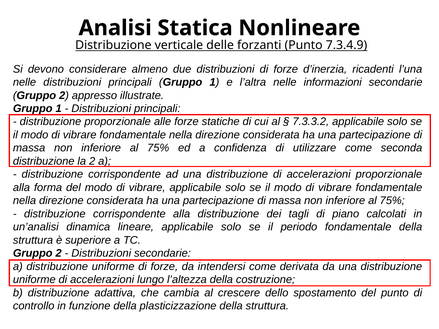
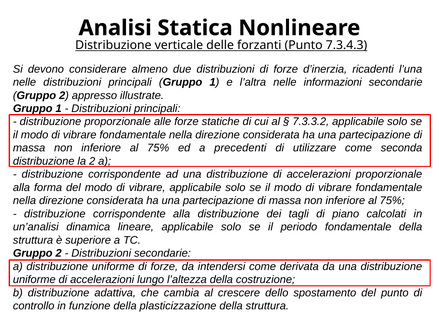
7.3.4.9: 7.3.4.9 -> 7.3.4.3
confidenza: confidenza -> precedenti
